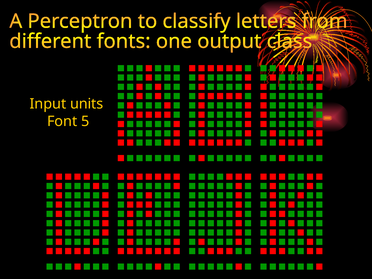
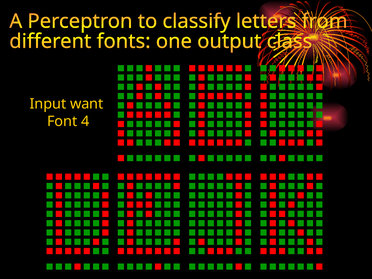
units: units -> want
5: 5 -> 4
